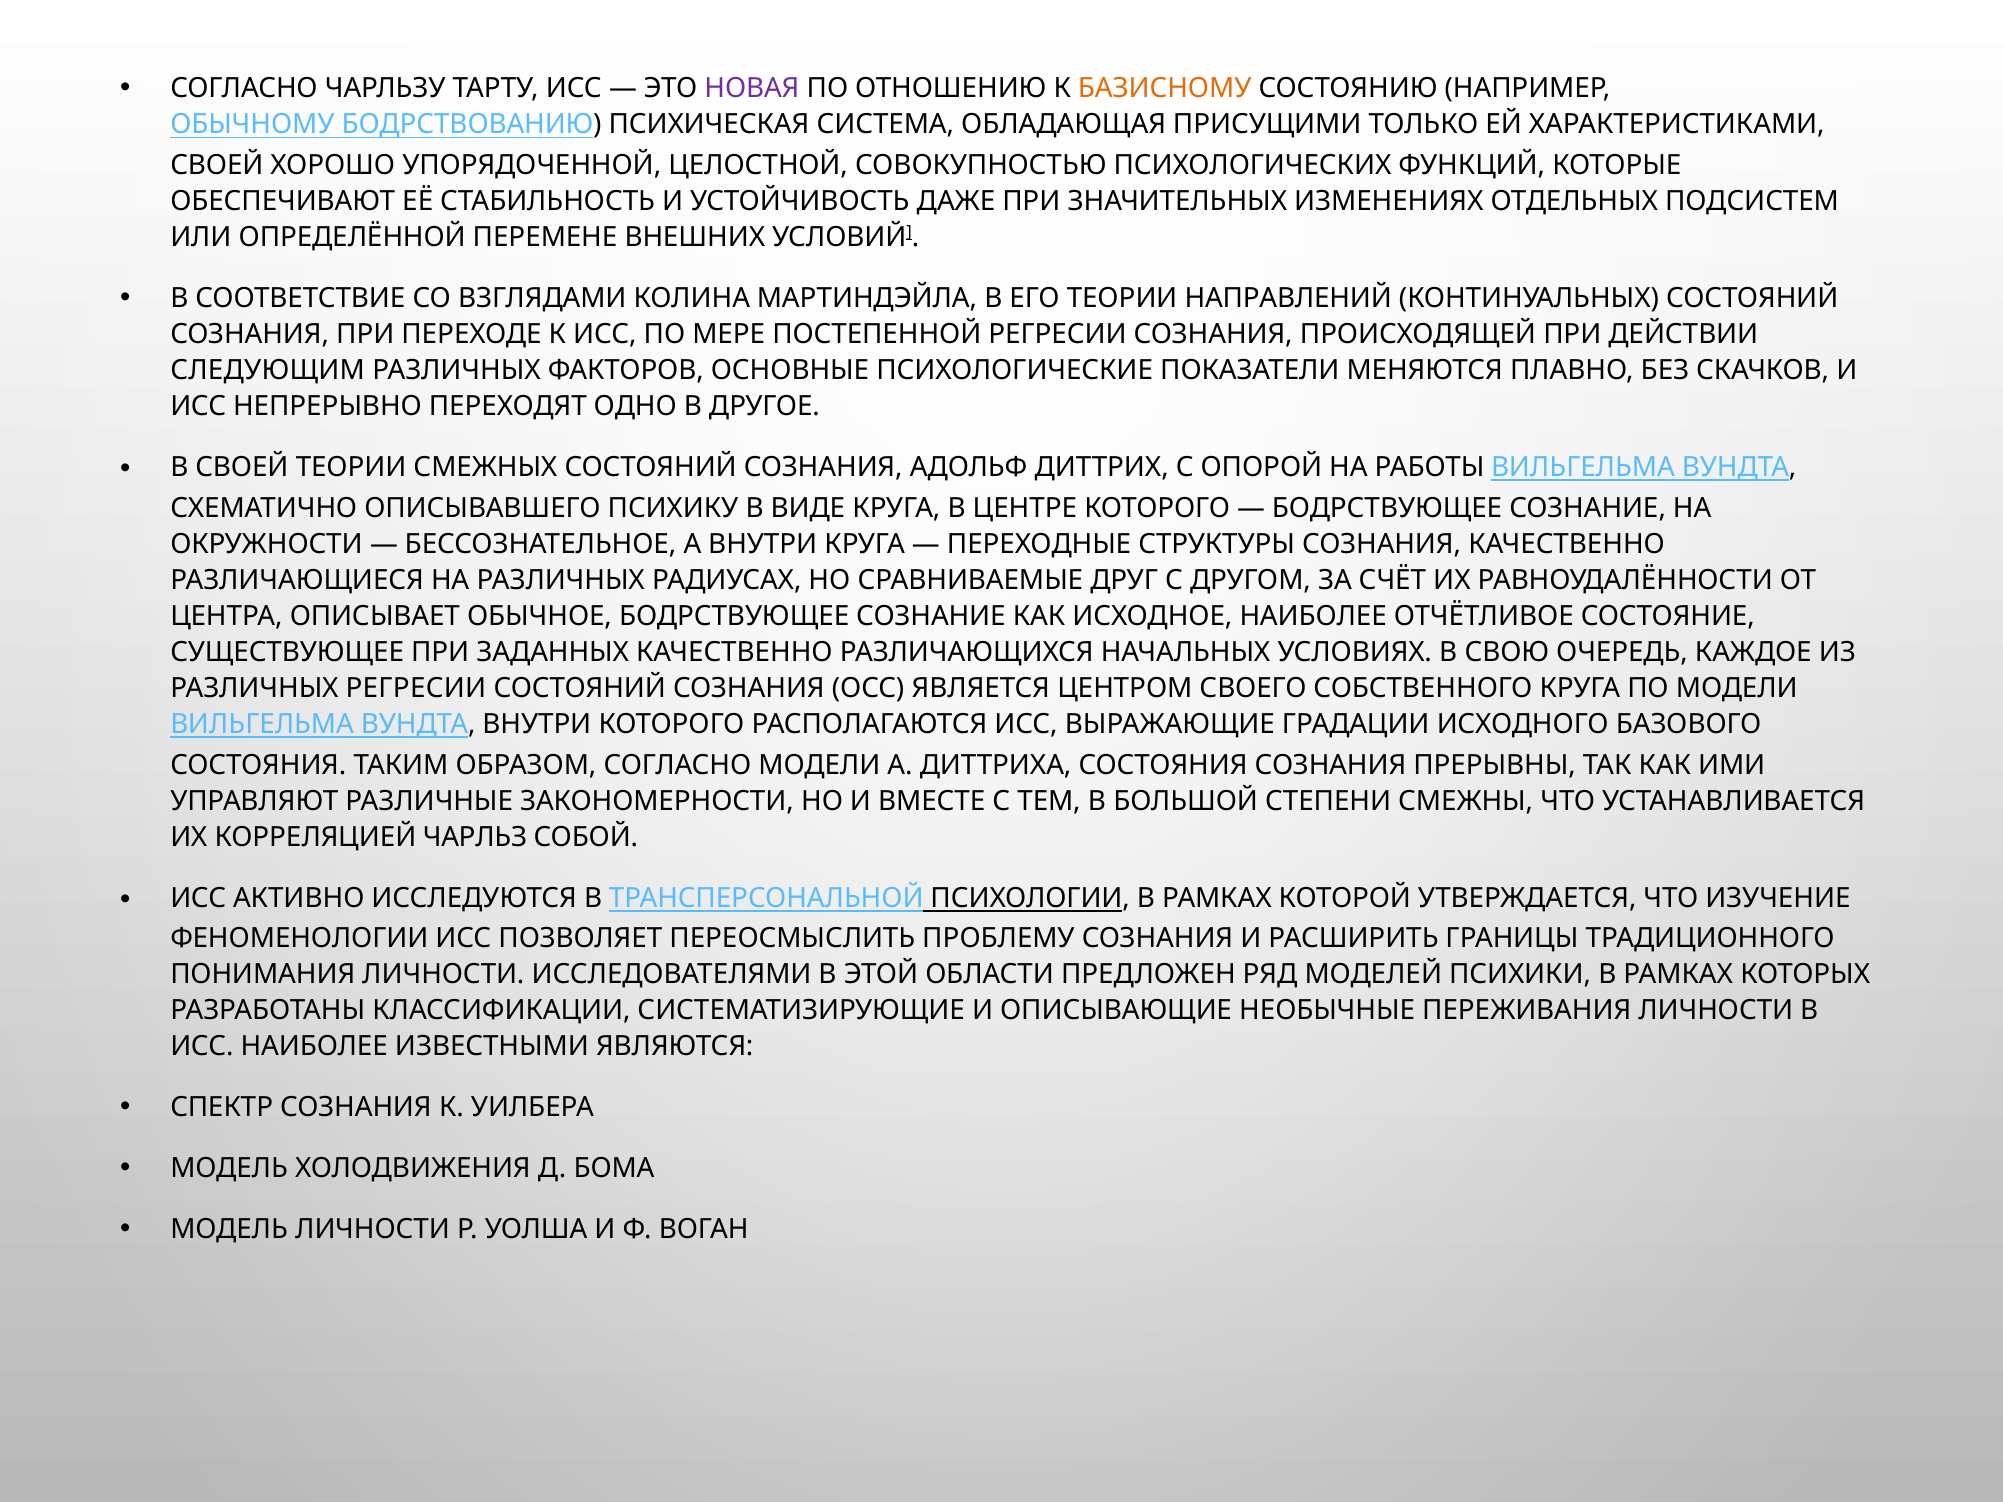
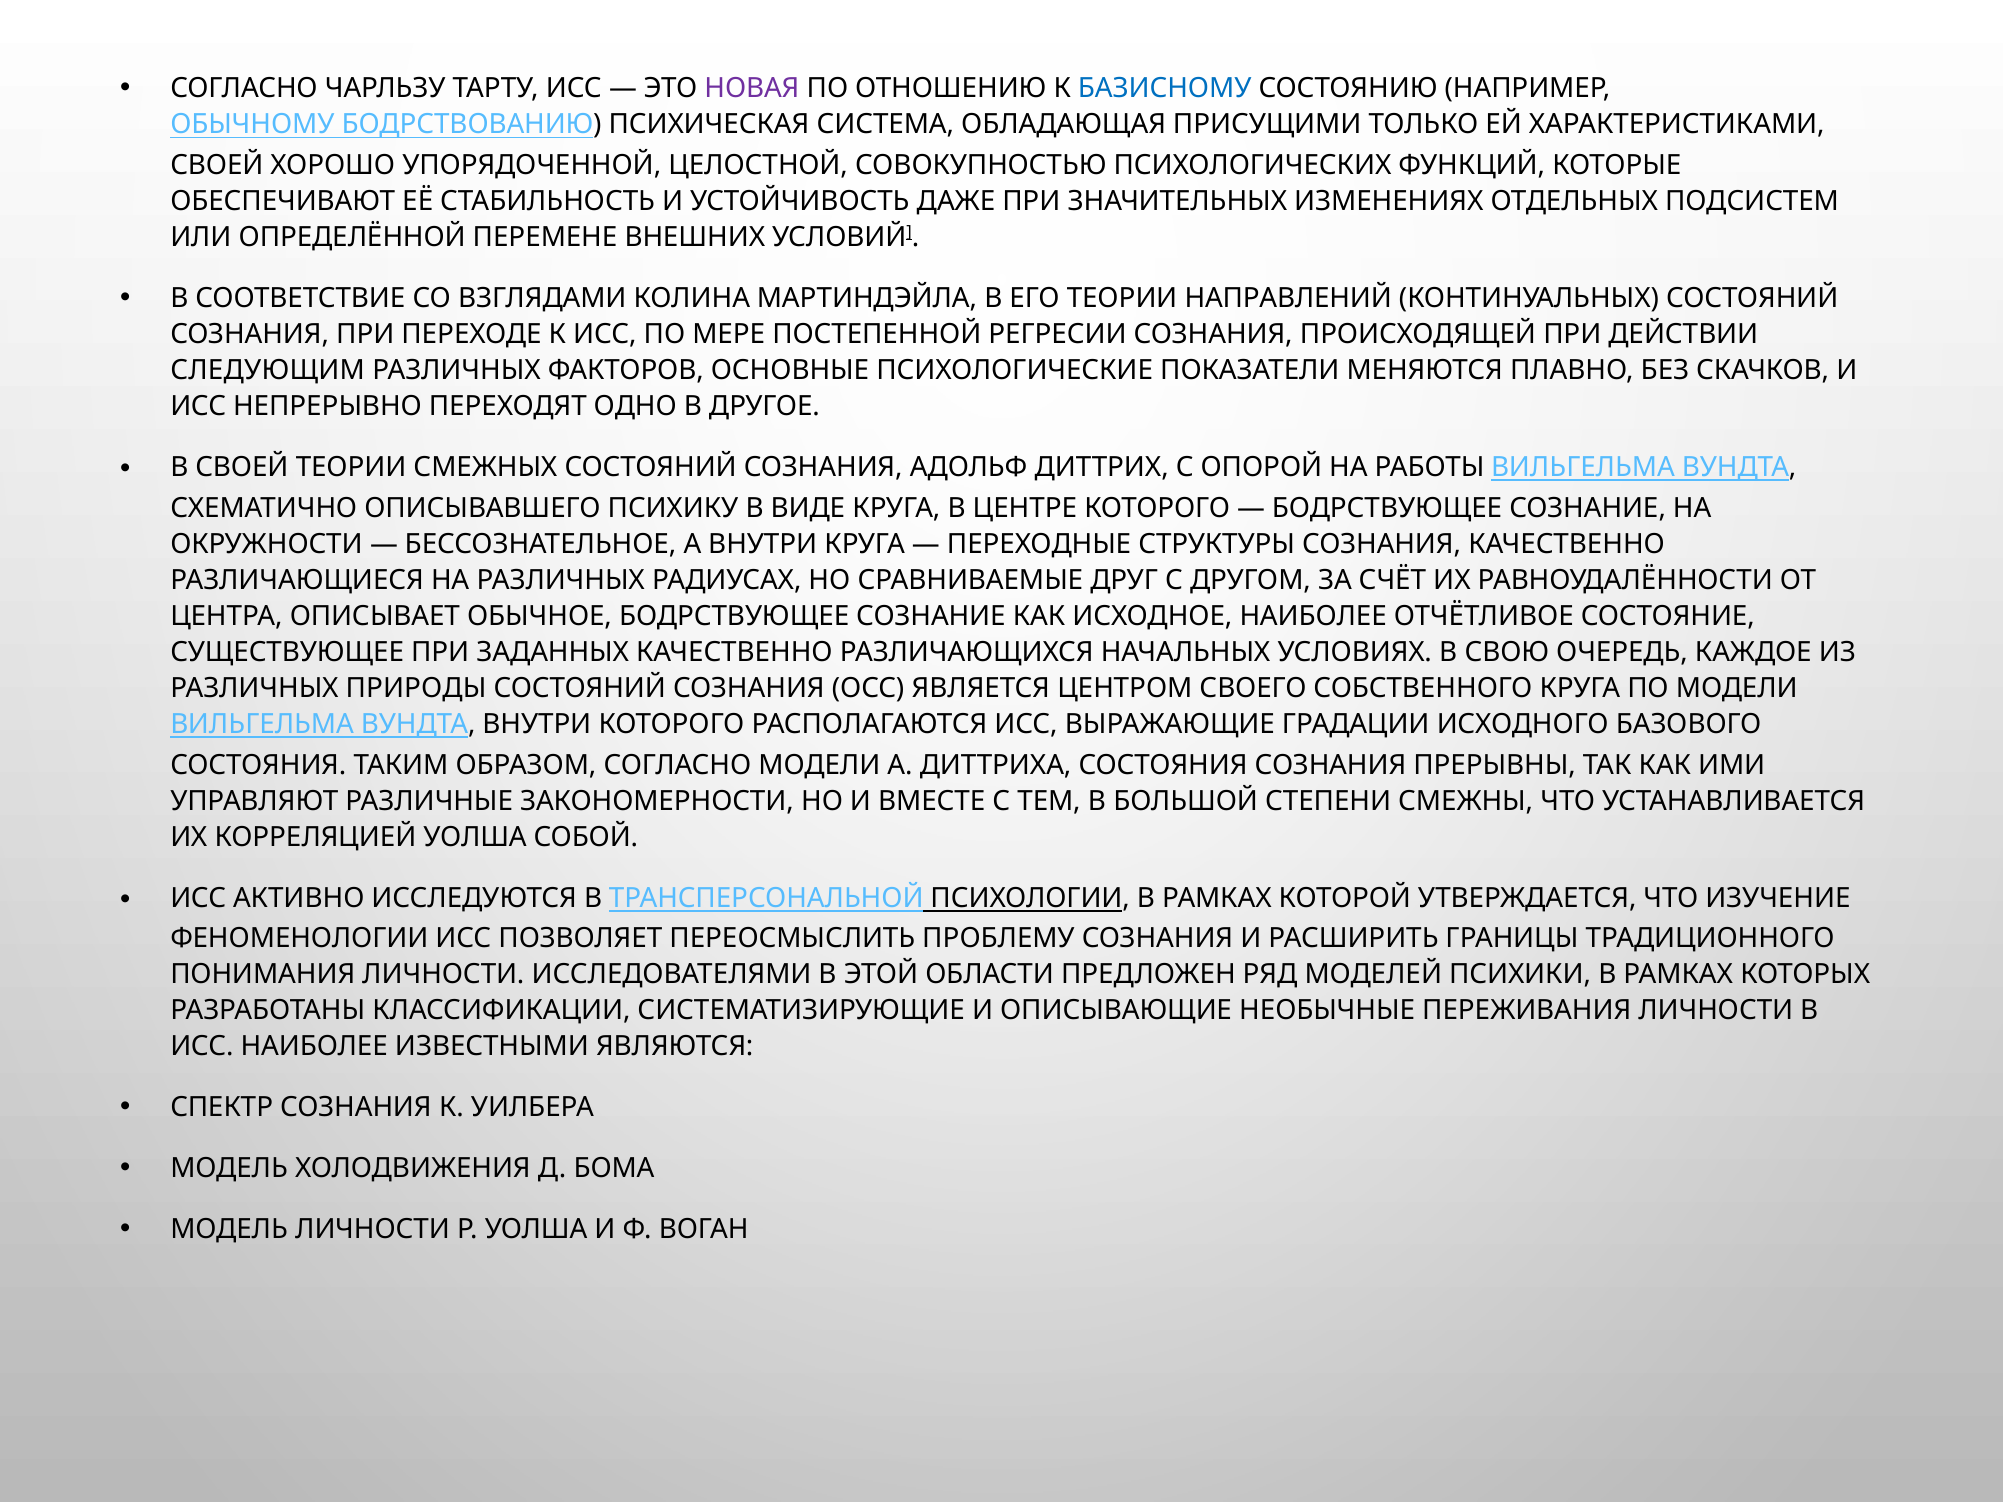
БАЗИСНОМУ colour: orange -> blue
РАЗЛИЧНЫХ РЕГРЕСИИ: РЕГРЕСИИ -> ПРИРОДЫ
КОРРЕЛЯЦИЕЙ ЧАРЛЬЗ: ЧАРЛЬЗ -> УОЛША
